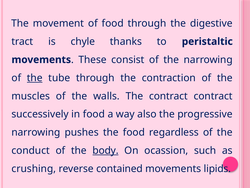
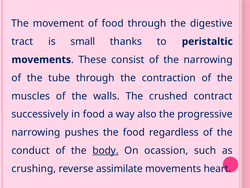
chyle: chyle -> small
the at (35, 78) underline: present -> none
The contract: contract -> crushed
contained: contained -> assimilate
lipids: lipids -> heart
